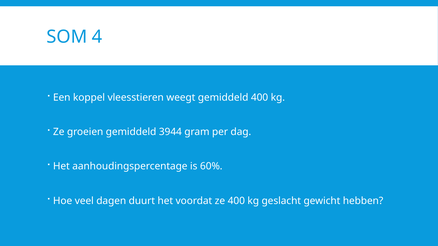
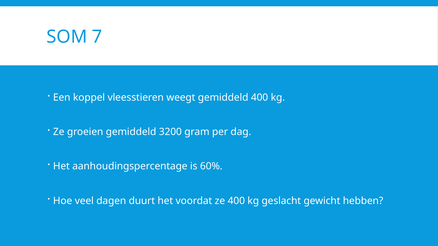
4: 4 -> 7
3944: 3944 -> 3200
